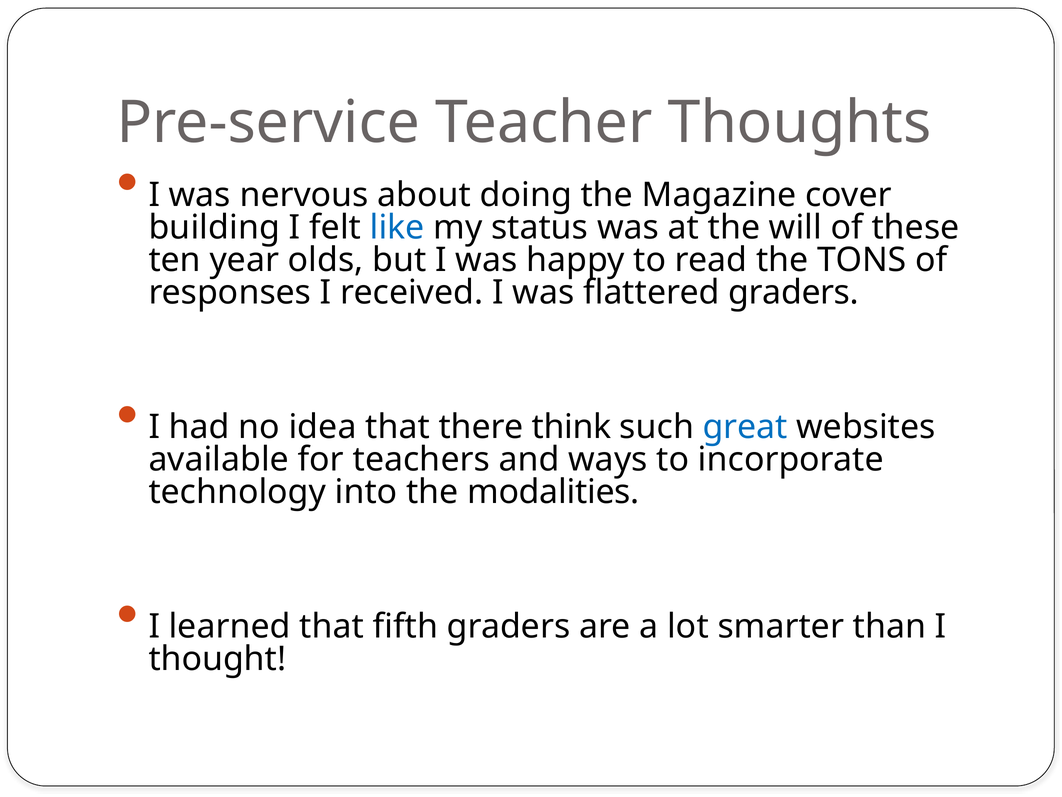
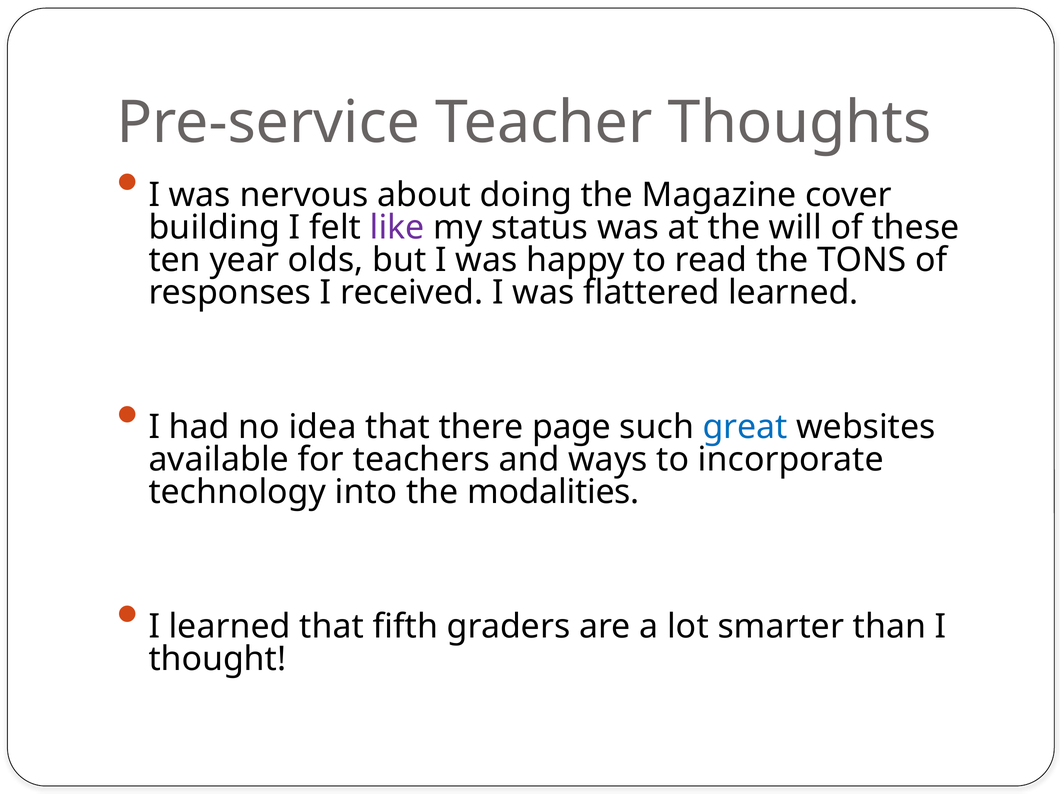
like colour: blue -> purple
flattered graders: graders -> learned
think: think -> page
